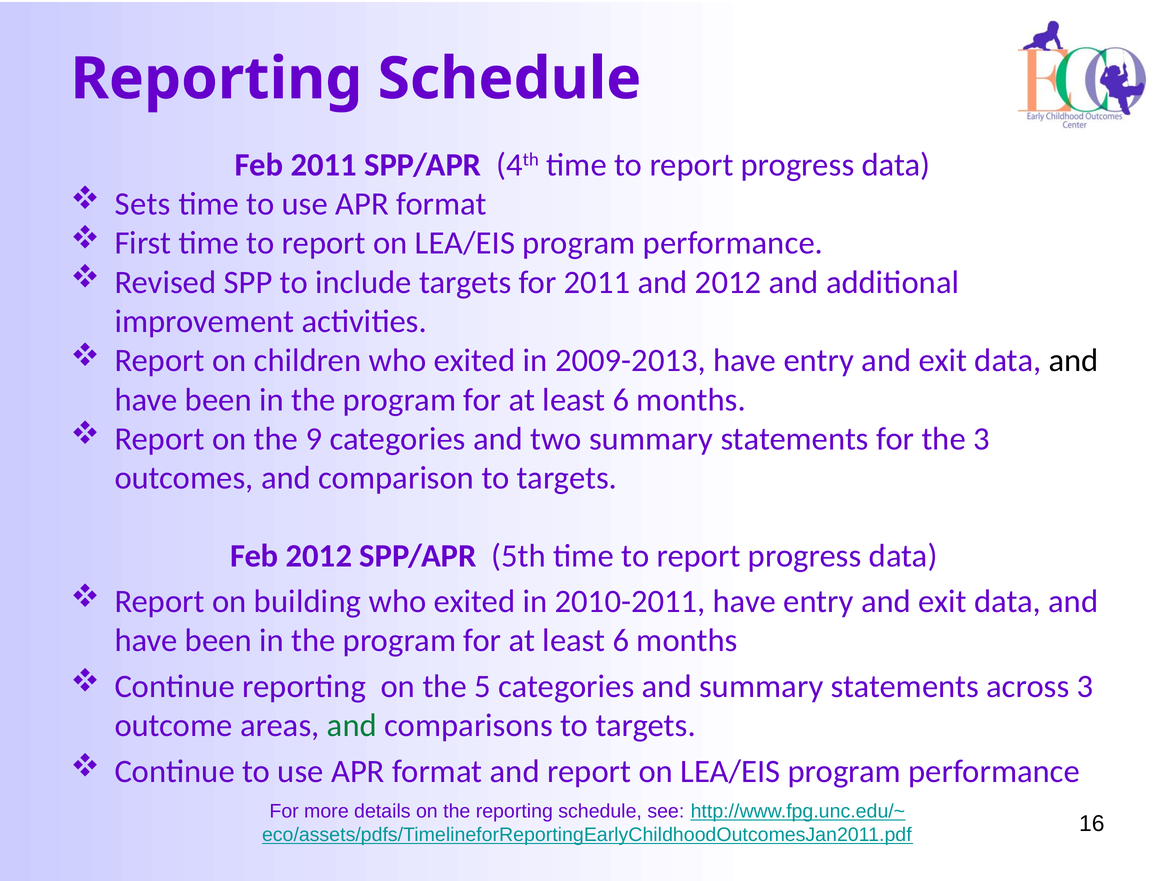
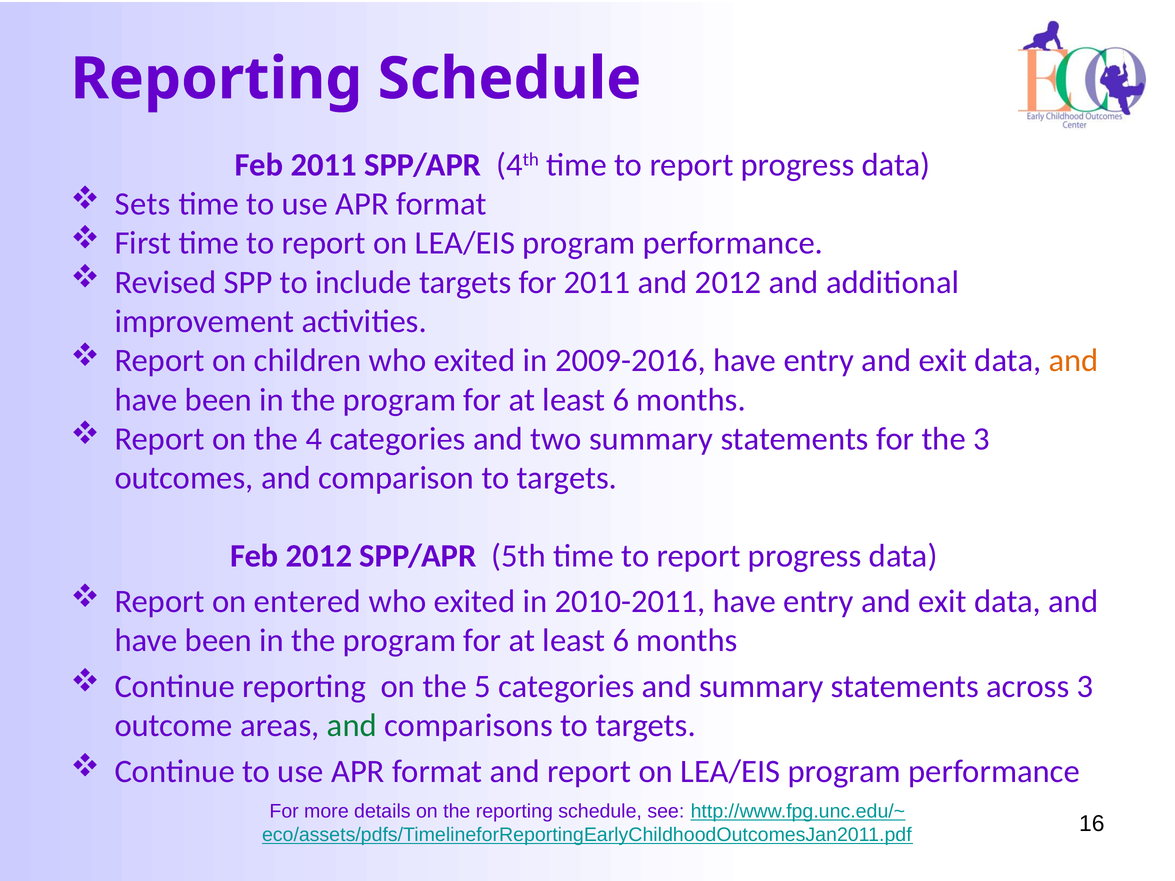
2009-2013: 2009-2013 -> 2009-2016
and at (1074, 361) colour: black -> orange
9: 9 -> 4
building: building -> entered
